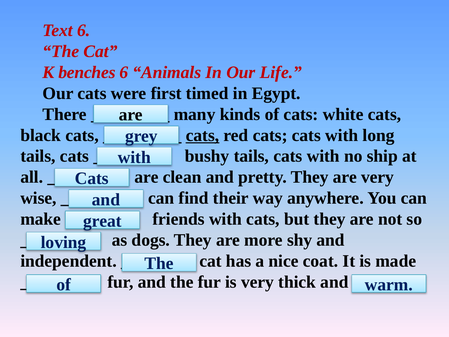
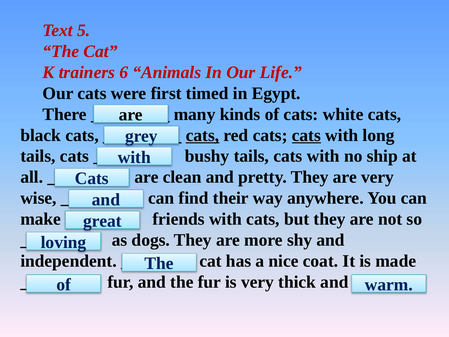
Text 6: 6 -> 5
benches: benches -> trainers
cats at (306, 135) underline: none -> present
